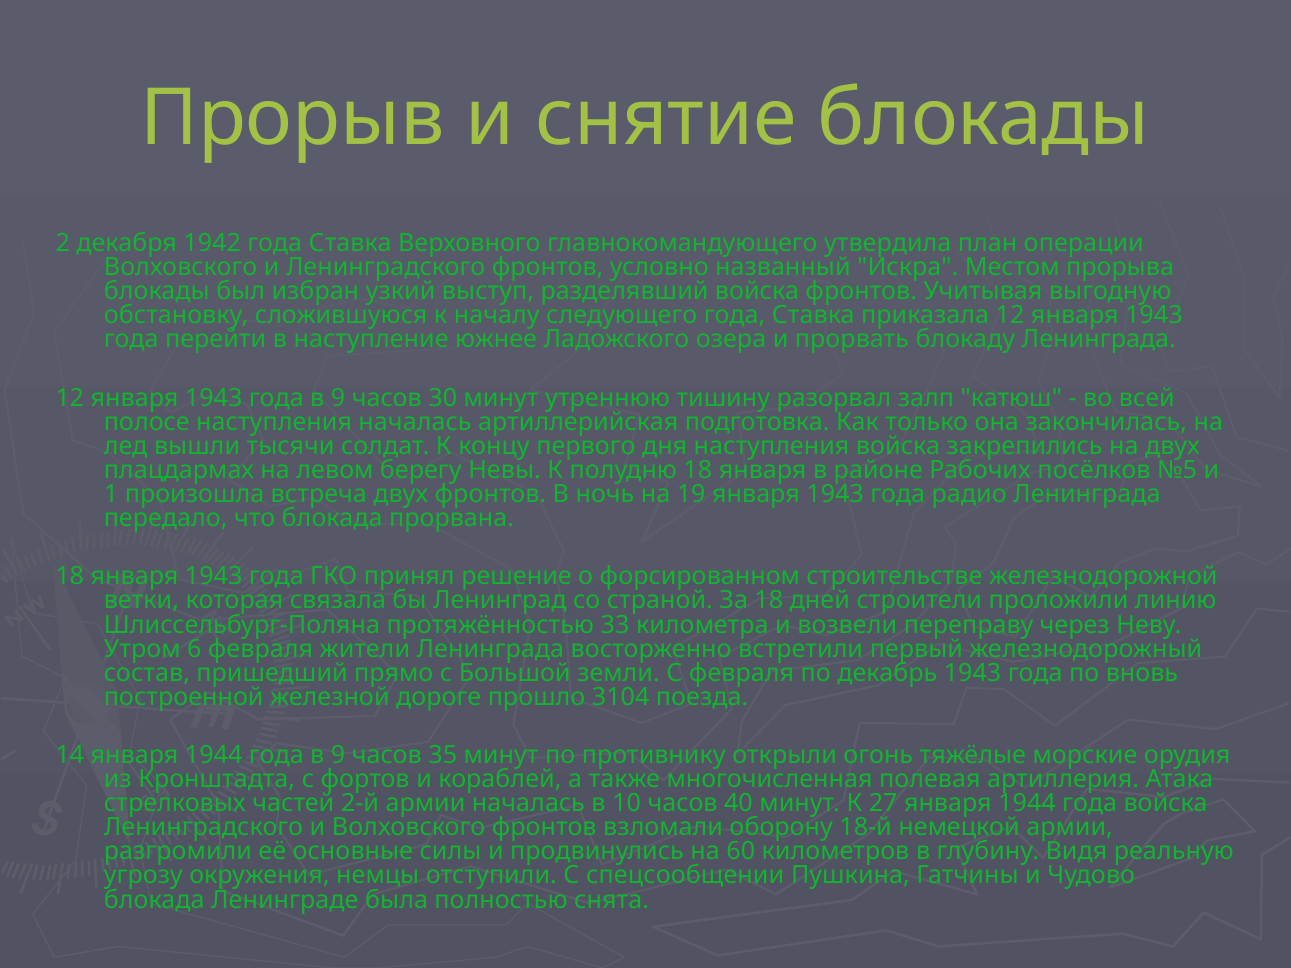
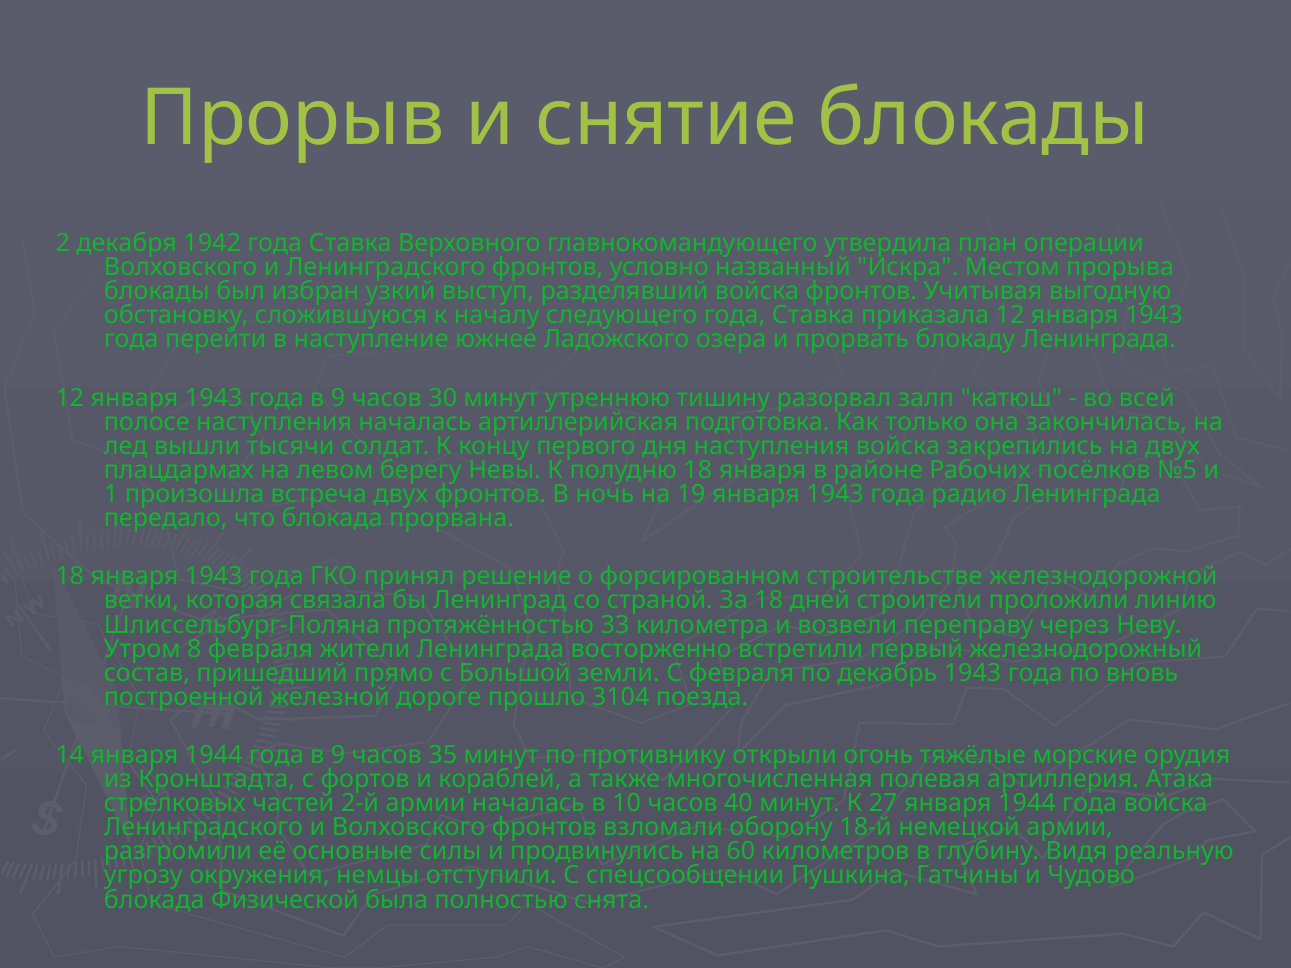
6: 6 -> 8
Ленинграде: Ленинграде -> Физической
